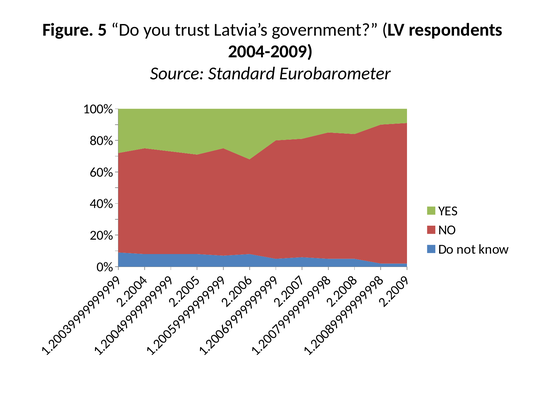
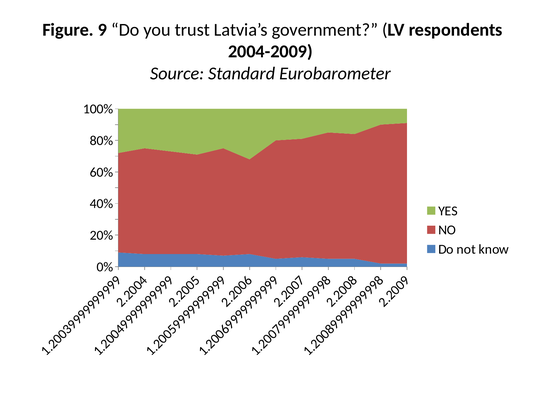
Figure 5: 5 -> 9
